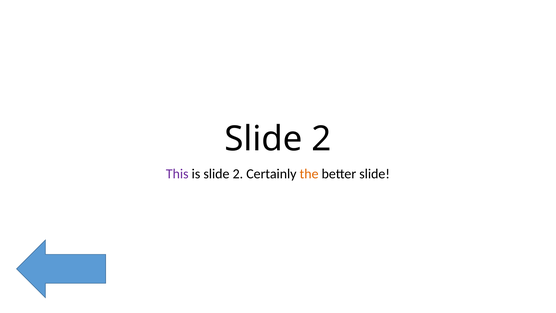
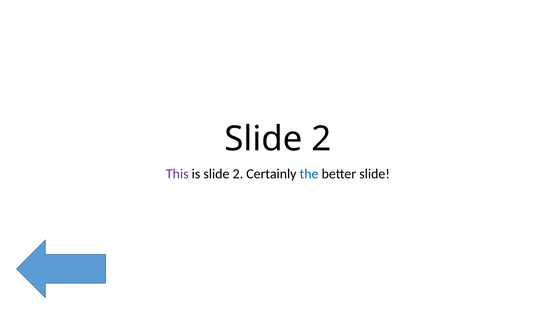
the colour: orange -> blue
